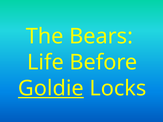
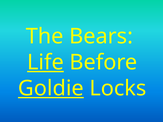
Life underline: none -> present
